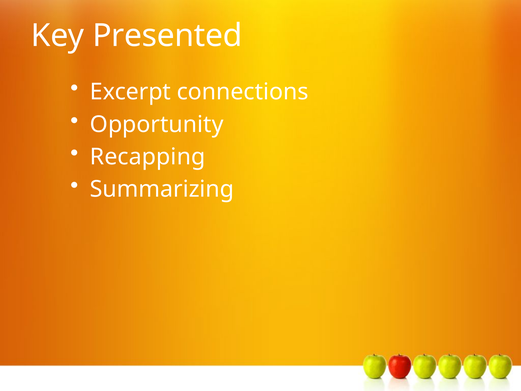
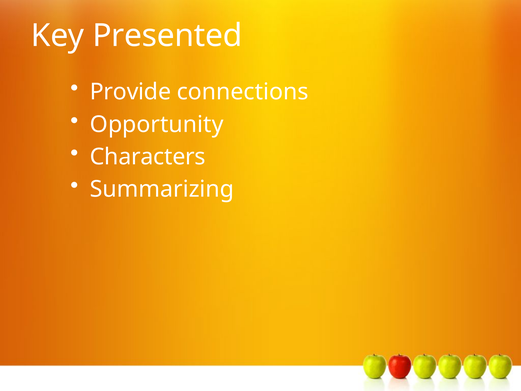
Excerpt: Excerpt -> Provide
Recapping: Recapping -> Characters
